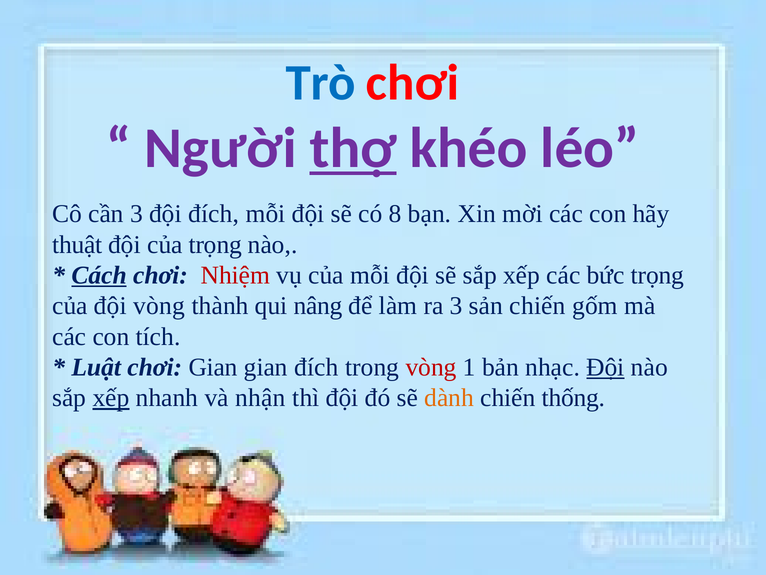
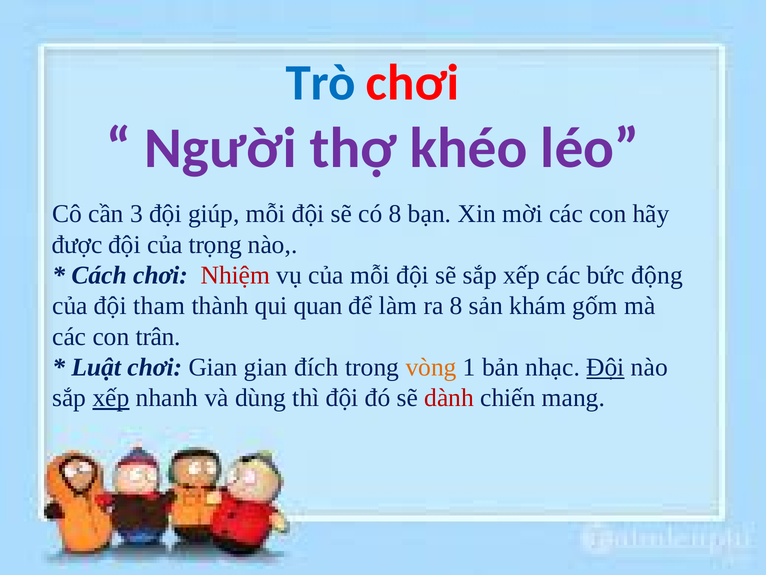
thợ underline: present -> none
đội đích: đích -> giúp
thuật: thuật -> được
Cách underline: present -> none
bức trọng: trọng -> động
đội vòng: vòng -> tham
nâng: nâng -> quan
ra 3: 3 -> 8
sản chiến: chiến -> khám
tích: tích -> trân
vòng at (431, 367) colour: red -> orange
nhận: nhận -> dùng
dành colour: orange -> red
thống: thống -> mang
